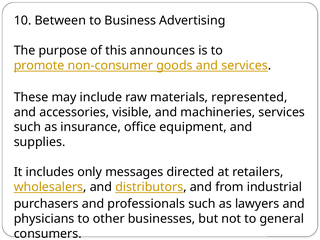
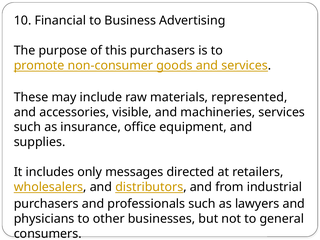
Between: Between -> Financial
this announces: announces -> purchasers
